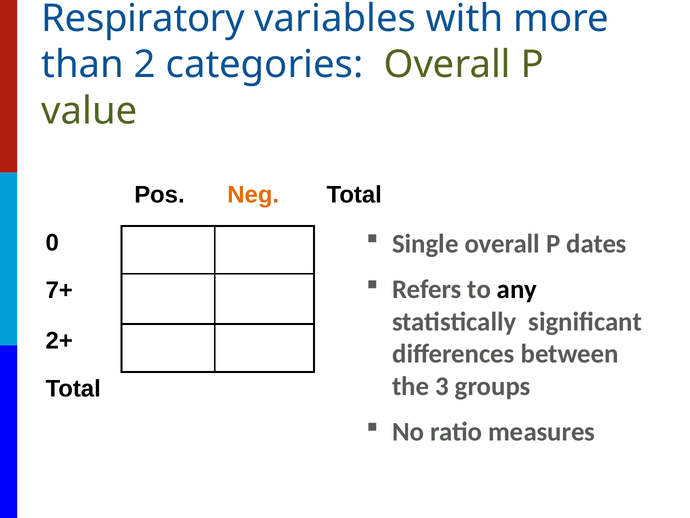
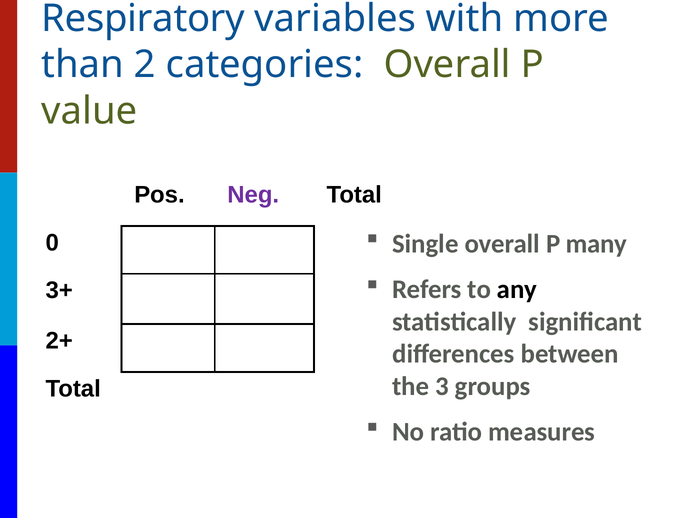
Neg colour: orange -> purple
dates: dates -> many
7+: 7+ -> 3+
